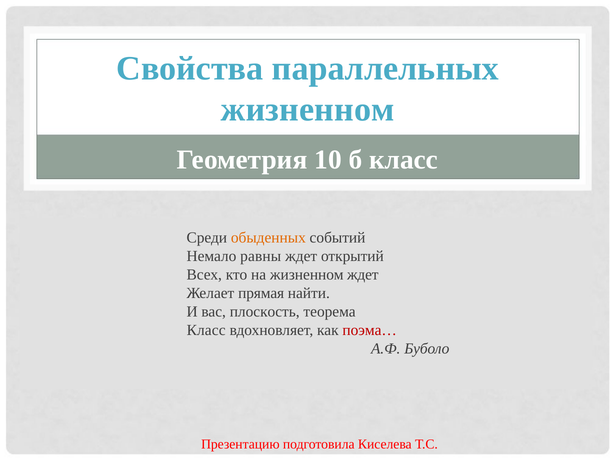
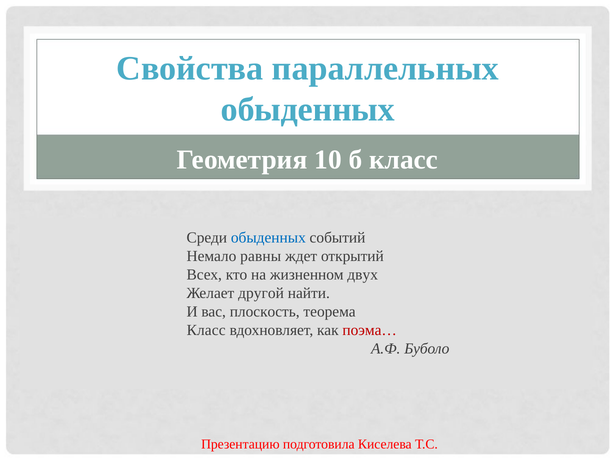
жизненном at (308, 109): жизненном -> обыденных
обыденных at (268, 238) colour: orange -> blue
жизненном ждет: ждет -> двух
прямая: прямая -> другой
